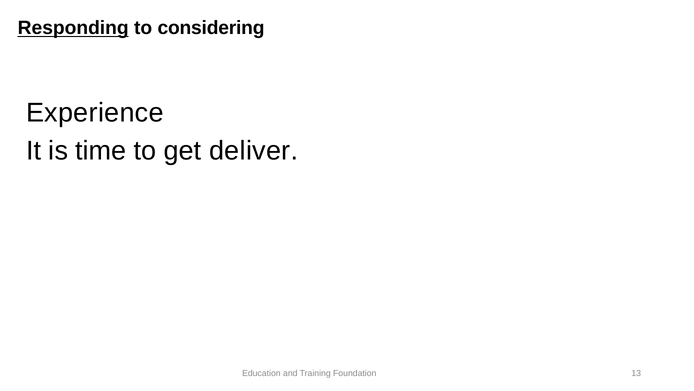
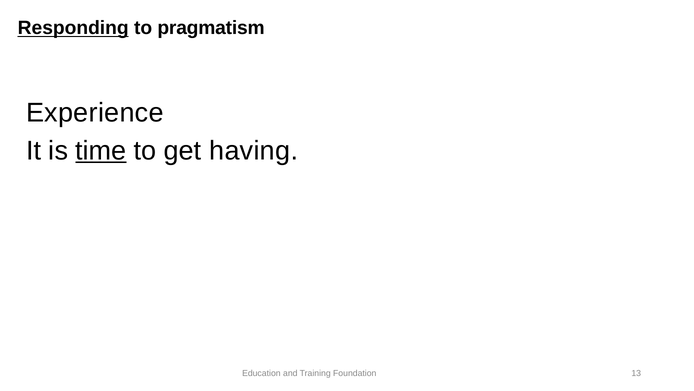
considering: considering -> pragmatism
time underline: none -> present
deliver: deliver -> having
